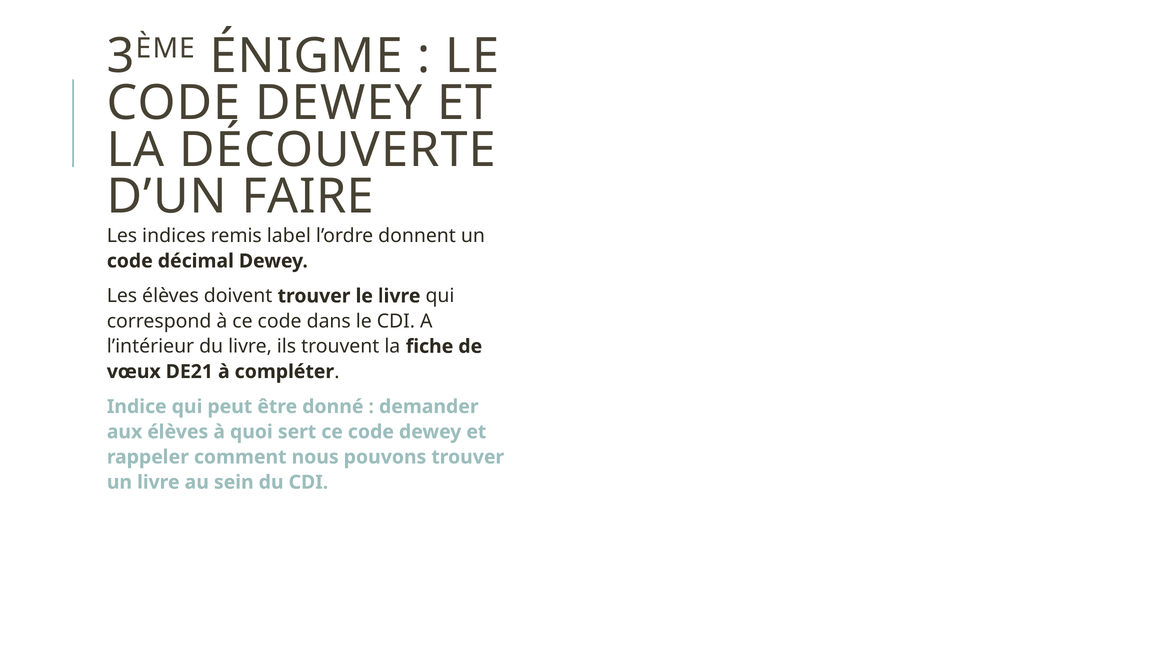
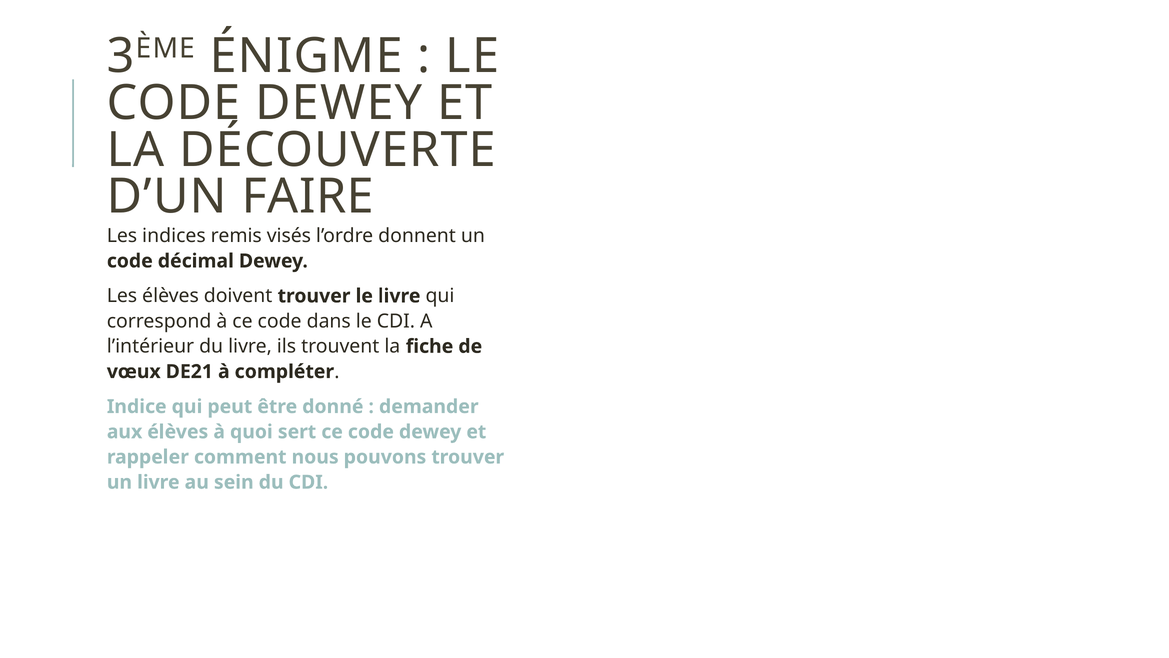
label: label -> visés
